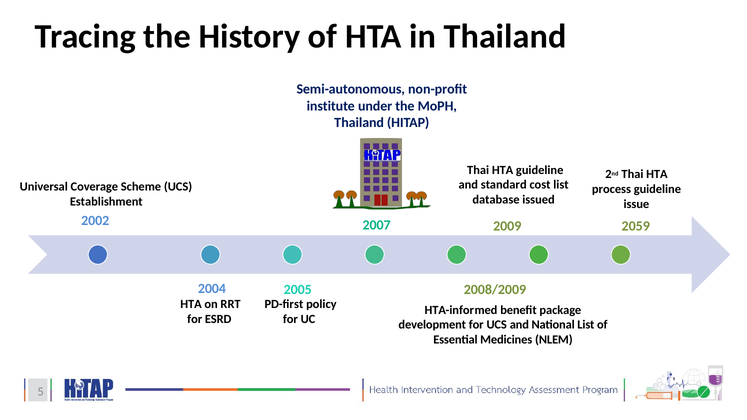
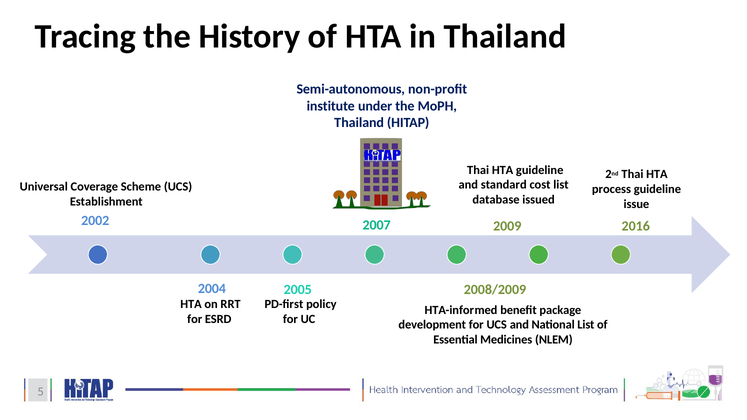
2059: 2059 -> 2016
